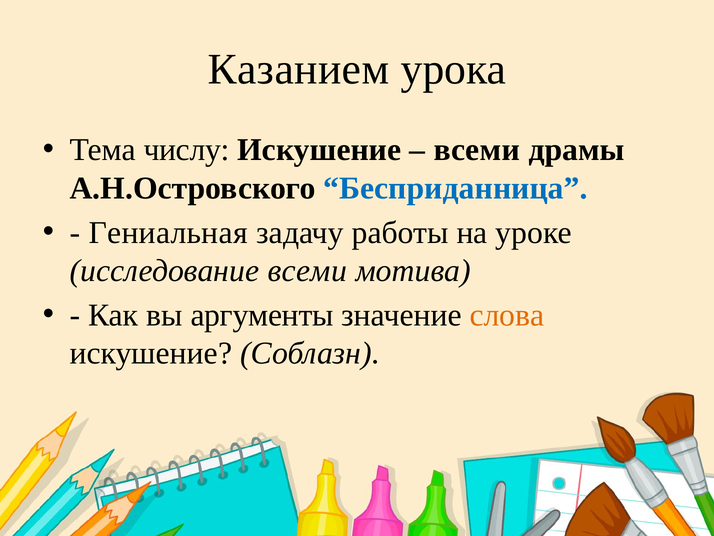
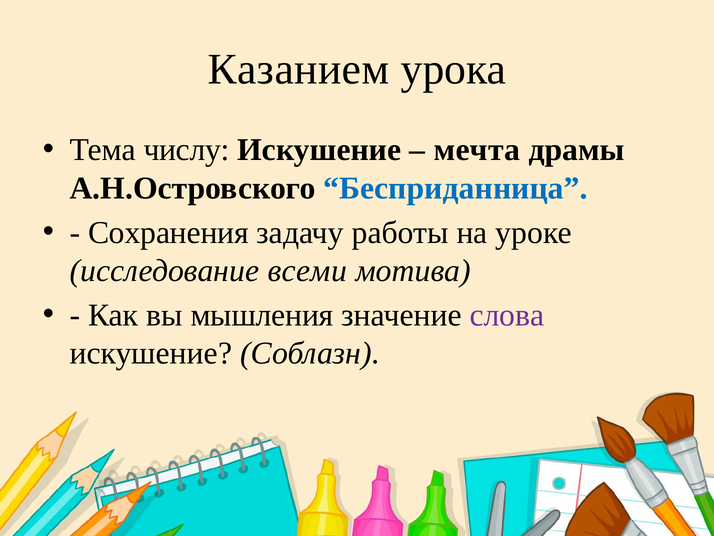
всеми at (477, 150): всеми -> мечта
Гениальная: Гениальная -> Сохранения
аргументы: аргументы -> мышления
слова colour: orange -> purple
